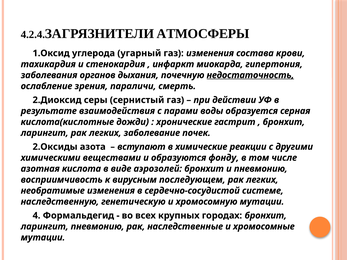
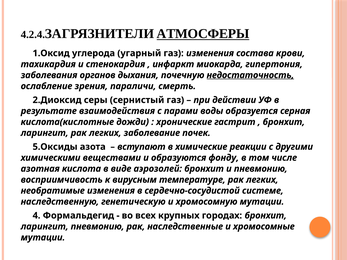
АТМОСФЕРЫ underline: none -> present
2.Оксиды: 2.Оксиды -> 5.Оксиды
последующем: последующем -> температуре
